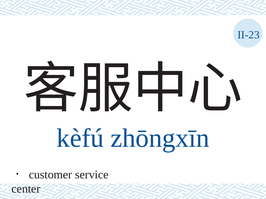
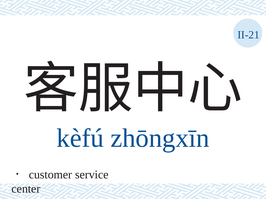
II-23: II-23 -> II-21
